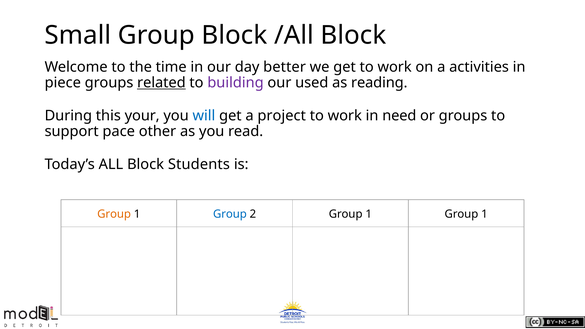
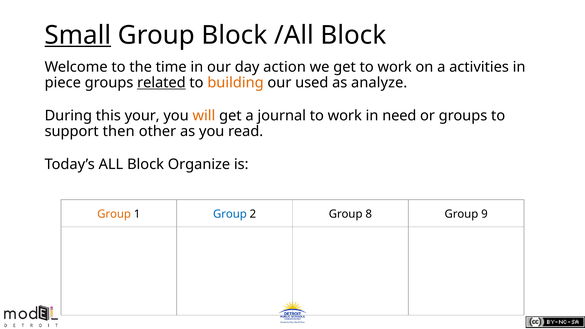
Small underline: none -> present
better: better -> action
building colour: purple -> orange
reading: reading -> analyze
will colour: blue -> orange
project: project -> journal
pace: pace -> then
Students: Students -> Organize
2 Group 1: 1 -> 8
1 at (484, 214): 1 -> 9
